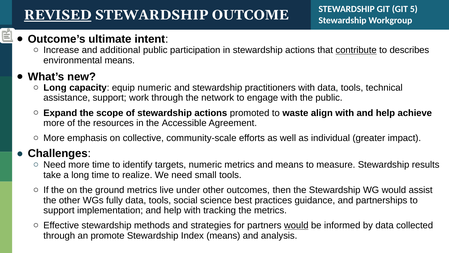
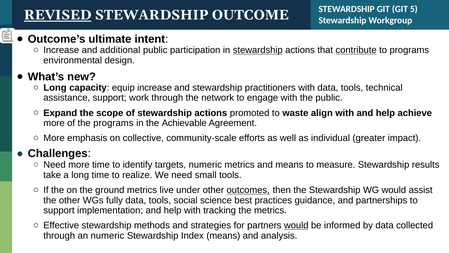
stewardship at (258, 50) underline: none -> present
to describes: describes -> programs
environmental means: means -> design
equip numeric: numeric -> increase
the resources: resources -> programs
Accessible: Accessible -> Achievable
outcomes underline: none -> present
an promote: promote -> numeric
